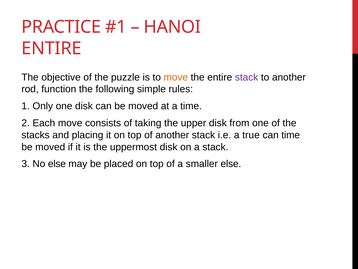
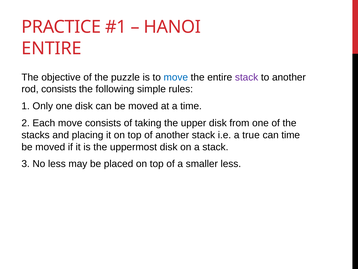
move at (176, 77) colour: orange -> blue
rod function: function -> consists
No else: else -> less
smaller else: else -> less
